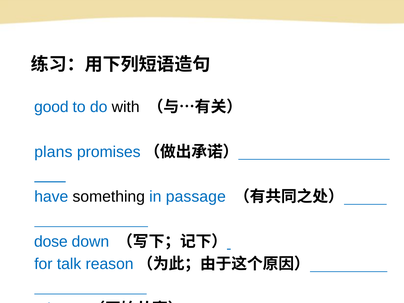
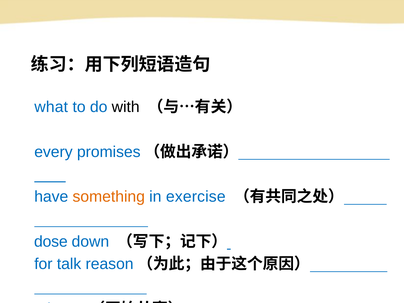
good: good -> what
plans: plans -> every
something colour: black -> orange
passage: passage -> exercise
